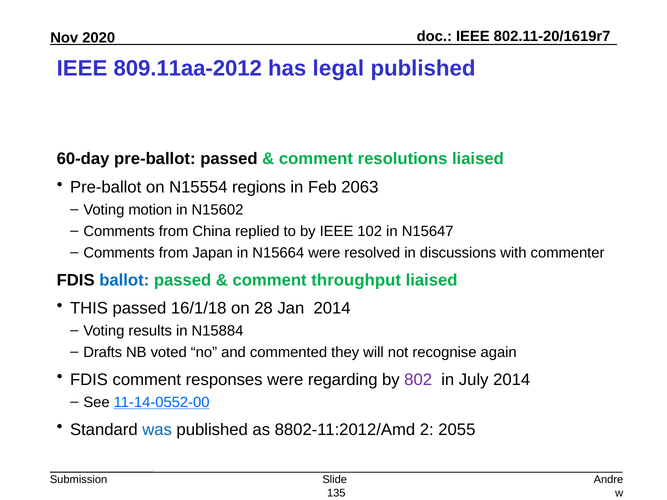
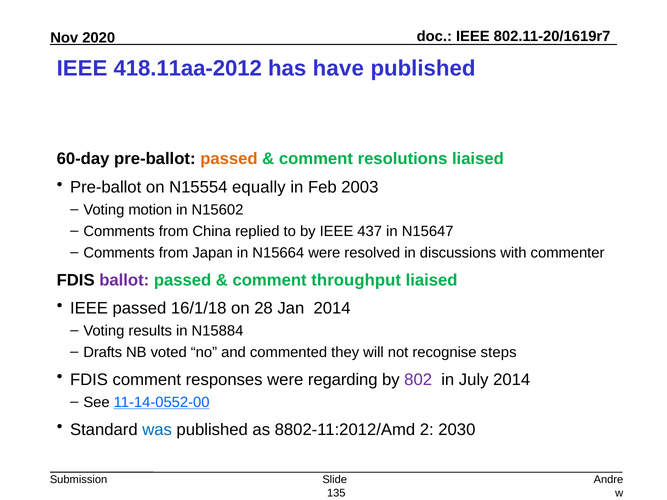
809.11aa-2012: 809.11aa-2012 -> 418.11aa-2012
legal: legal -> have
passed at (229, 159) colour: black -> orange
regions: regions -> equally
2063: 2063 -> 2003
102: 102 -> 437
ballot colour: blue -> purple
THIS at (89, 309): THIS -> IEEE
again: again -> steps
2055: 2055 -> 2030
